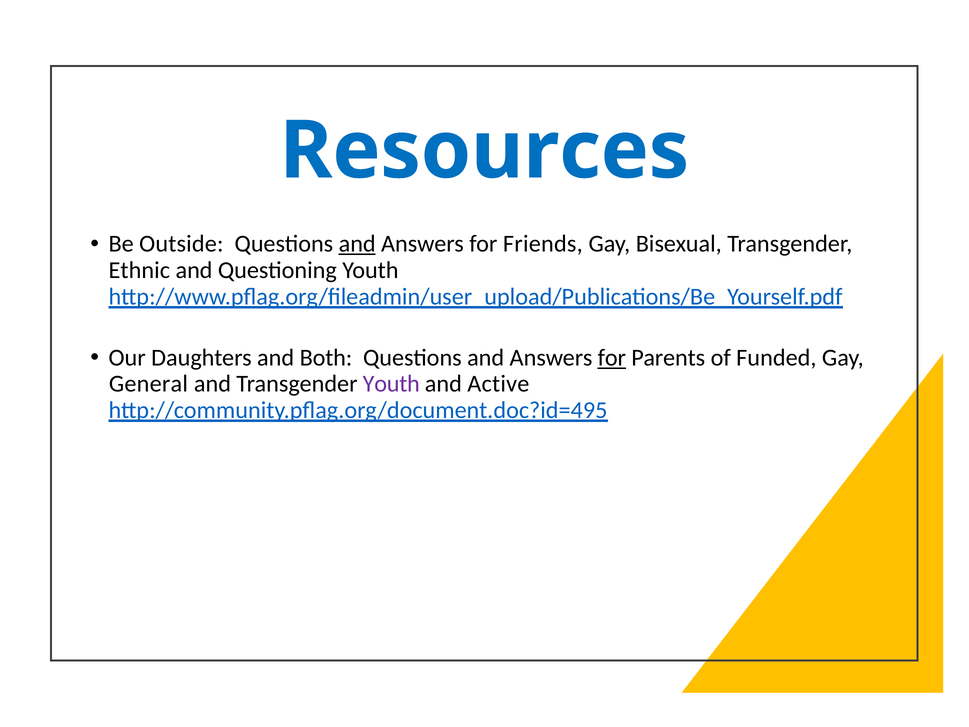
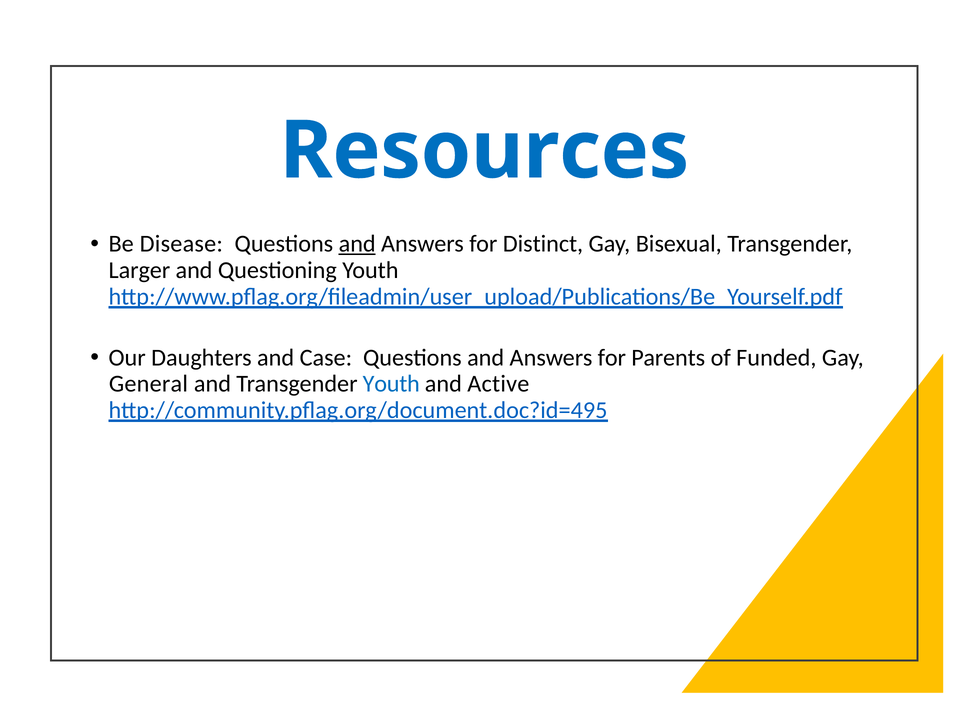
Outside: Outside -> Disease
Friends: Friends -> Distinct
Ethnic: Ethnic -> Larger
Both: Both -> Case
for at (612, 358) underline: present -> none
Youth at (391, 384) colour: purple -> blue
